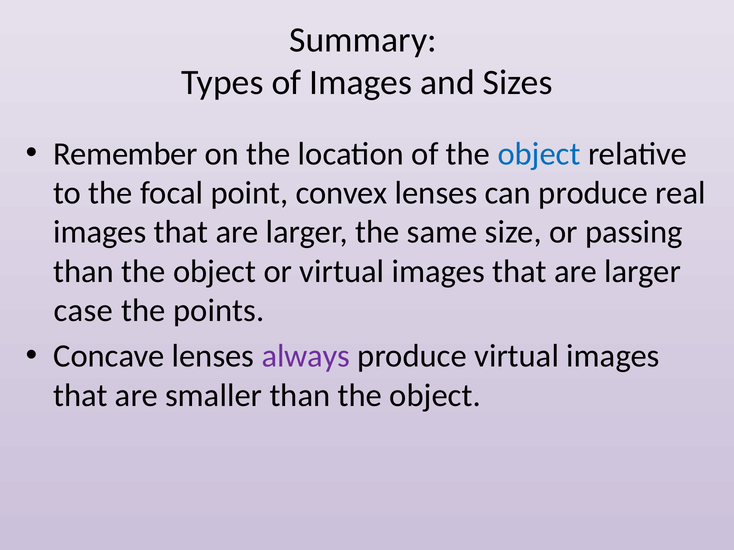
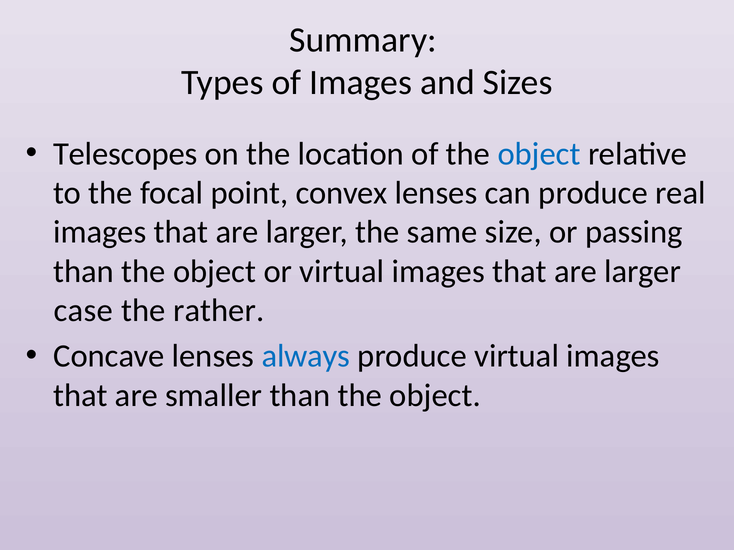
Remember: Remember -> Telescopes
points: points -> rather
always colour: purple -> blue
